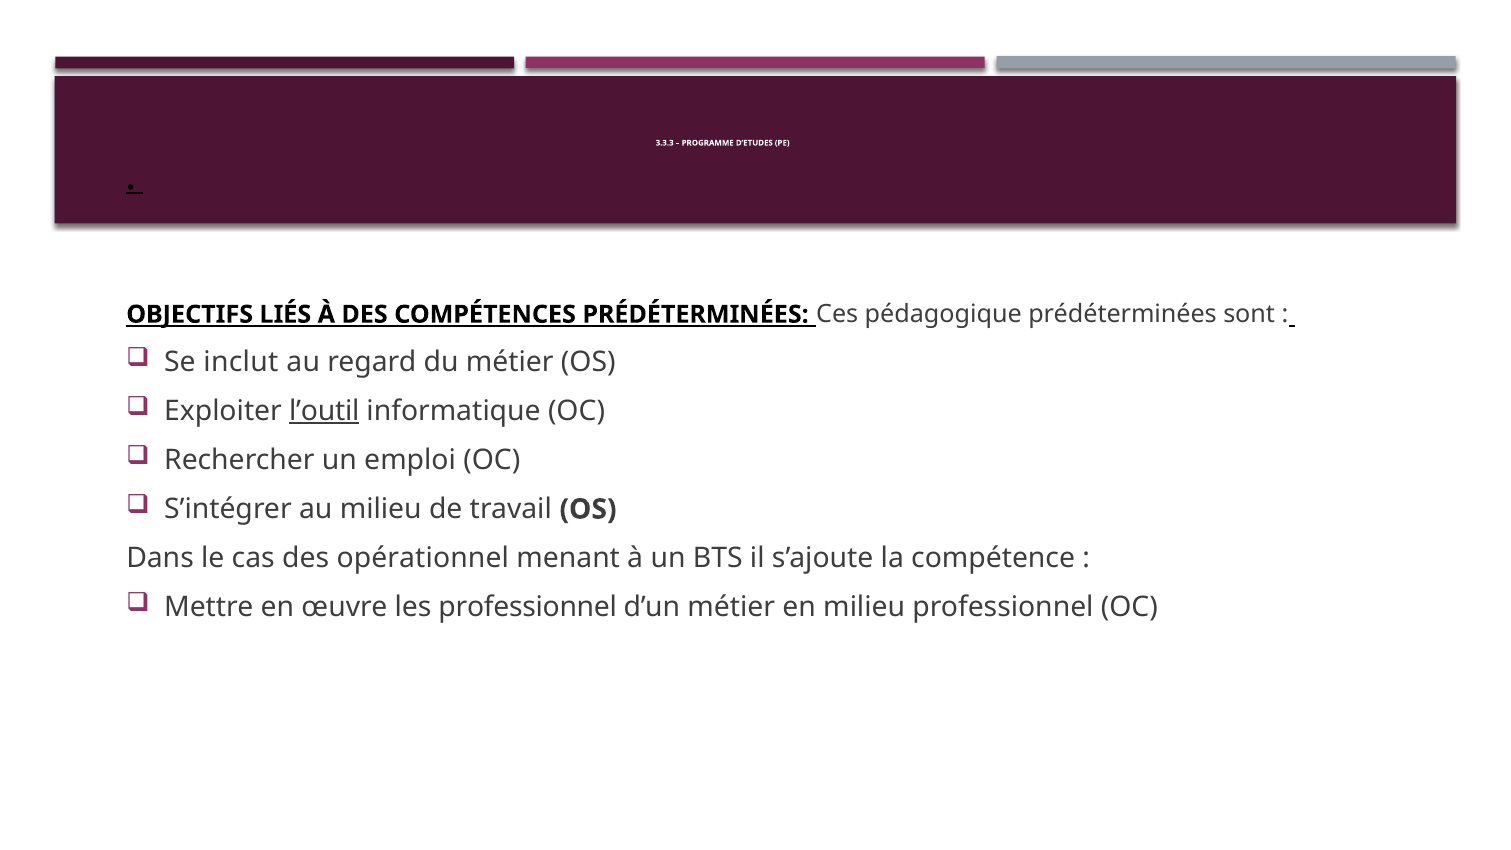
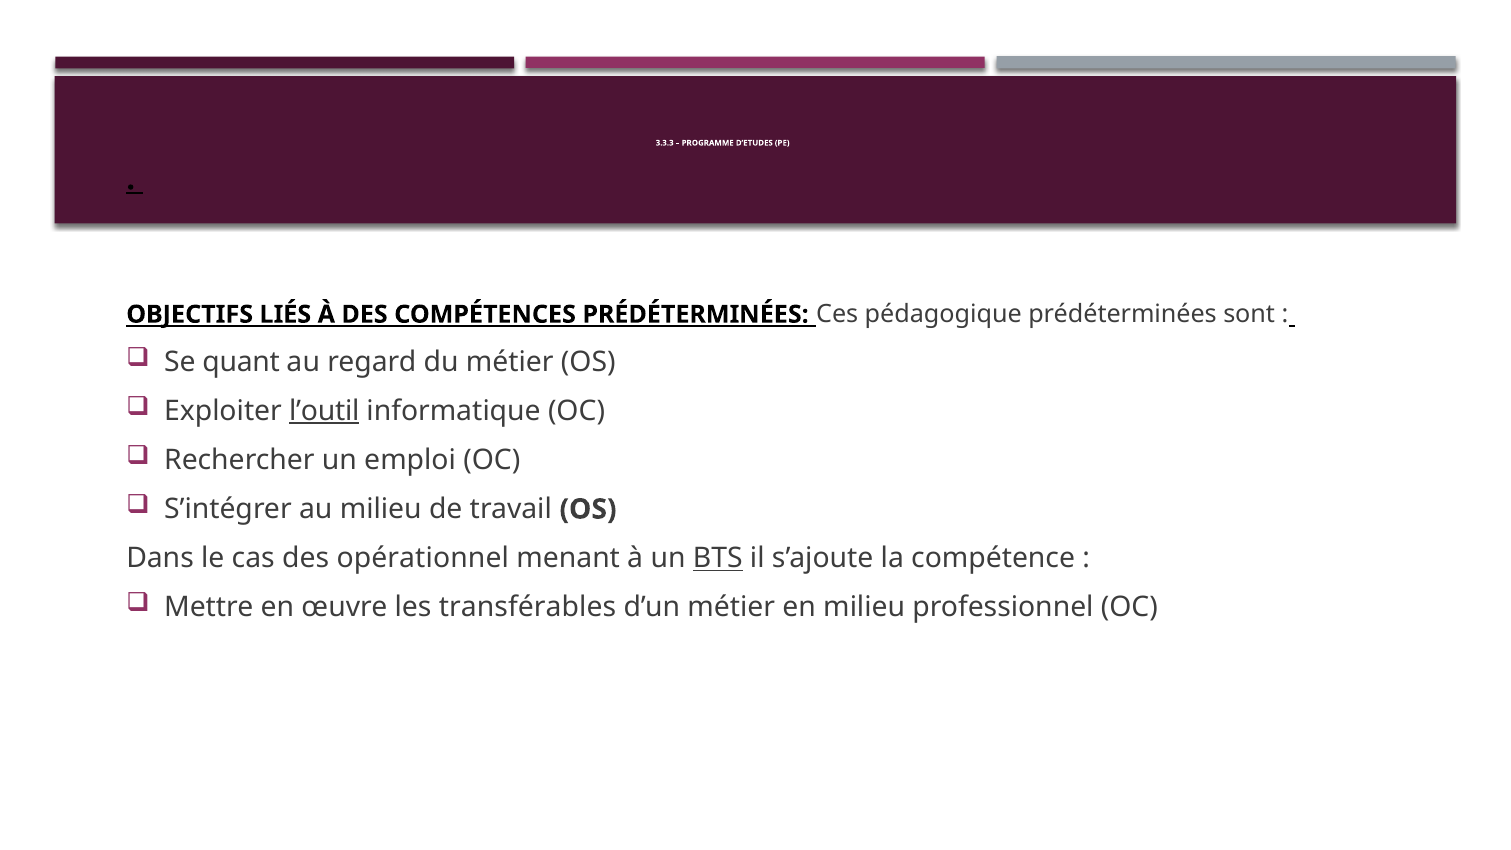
inclut: inclut -> quant
BTS underline: none -> present
les professionnel: professionnel -> transférables
